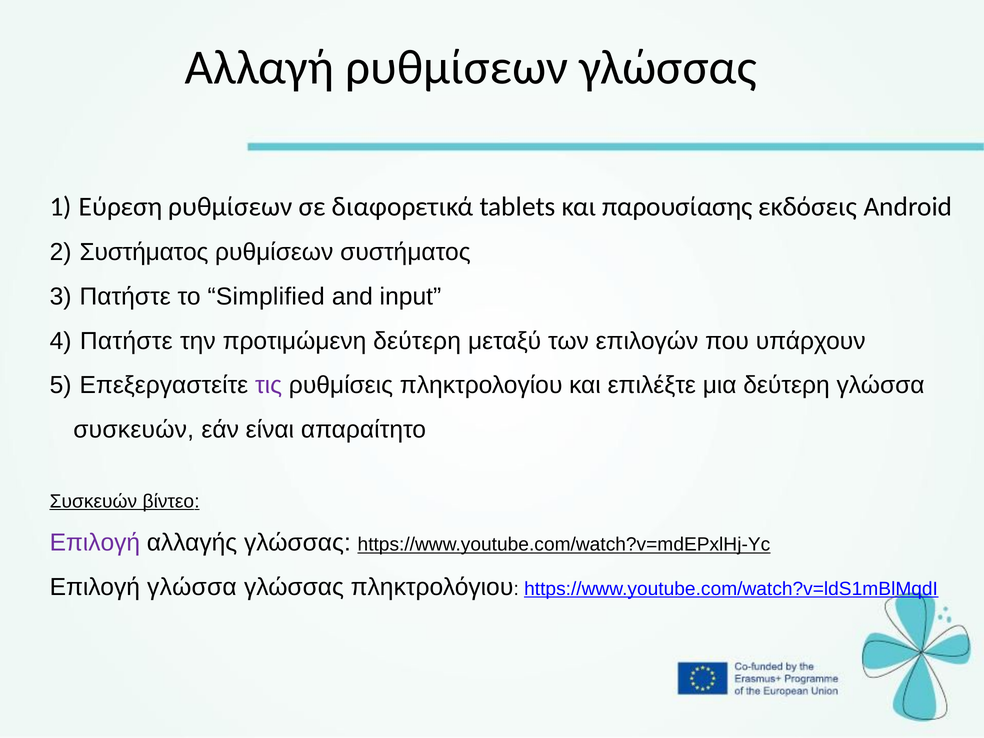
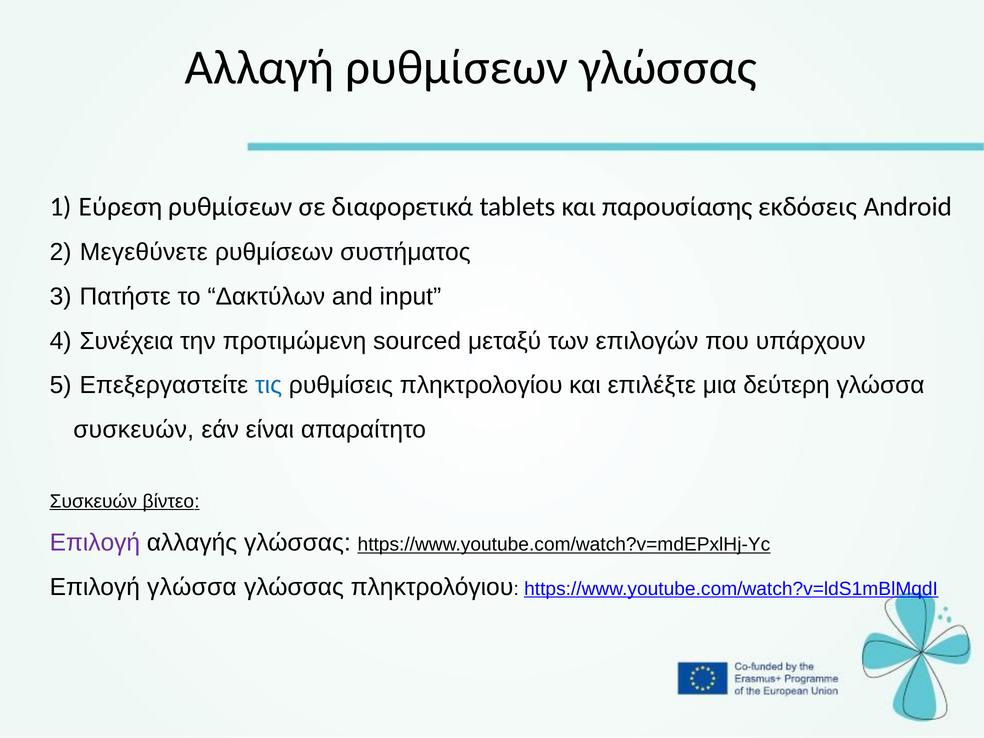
Συστήματος at (144, 252): Συστήματος -> Μεγεθύνετε
Simplified: Simplified -> Δακτύλων
Πατήστε at (126, 341): Πατήστε -> Συνέχεια
προτιμώμενη δεύτερη: δεύτερη -> sourced
τις colour: purple -> blue
